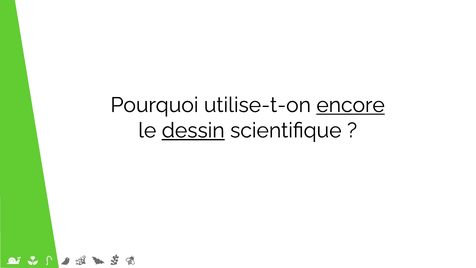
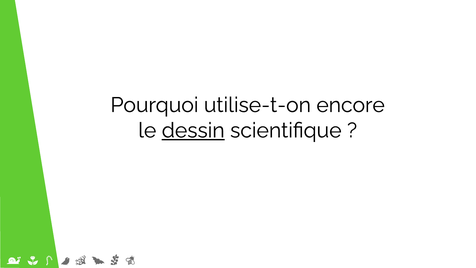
encore underline: present -> none
